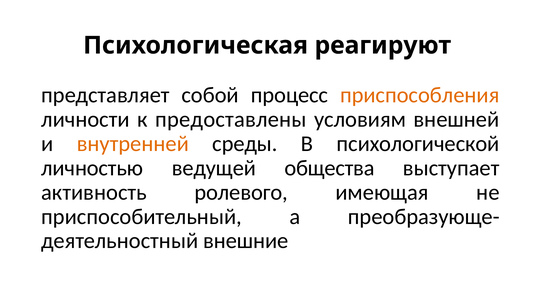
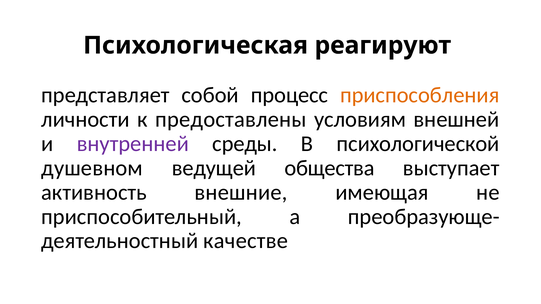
внутренней colour: orange -> purple
личностью: личностью -> душевном
ролевого: ролевого -> внешние
внешние: внешние -> качестве
